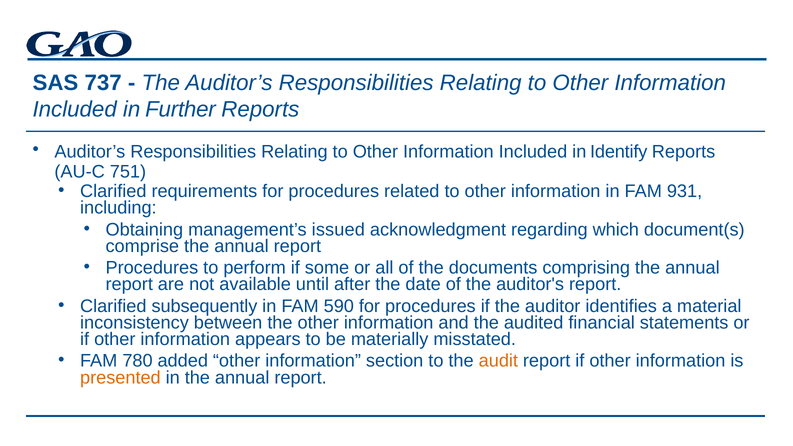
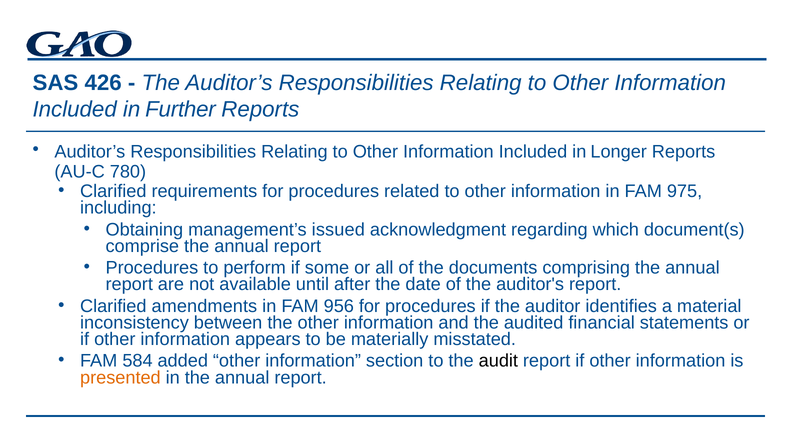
737: 737 -> 426
Identify: Identify -> Longer
751: 751 -> 780
931: 931 -> 975
subsequently: subsequently -> amendments
590: 590 -> 956
780: 780 -> 584
audit colour: orange -> black
